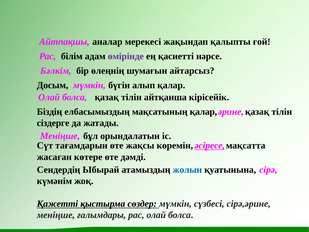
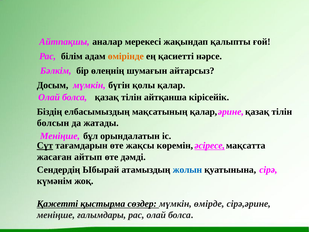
өмірінде colour: purple -> orange
алып: алып -> қолы
сіздерге: сіздерге -> болсын
Сүт underline: none -> present
көтере: көтере -> айтып
сүзбесі: сүзбесі -> өмірде
